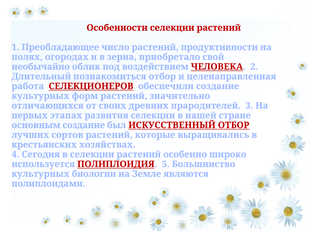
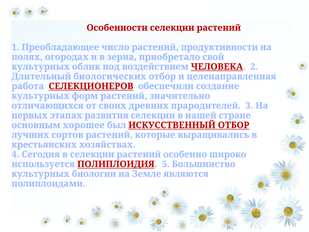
необычайно at (41, 67): необычайно -> культурных
познакомиться: познакомиться -> биологических
основным создание: создание -> хорошее
